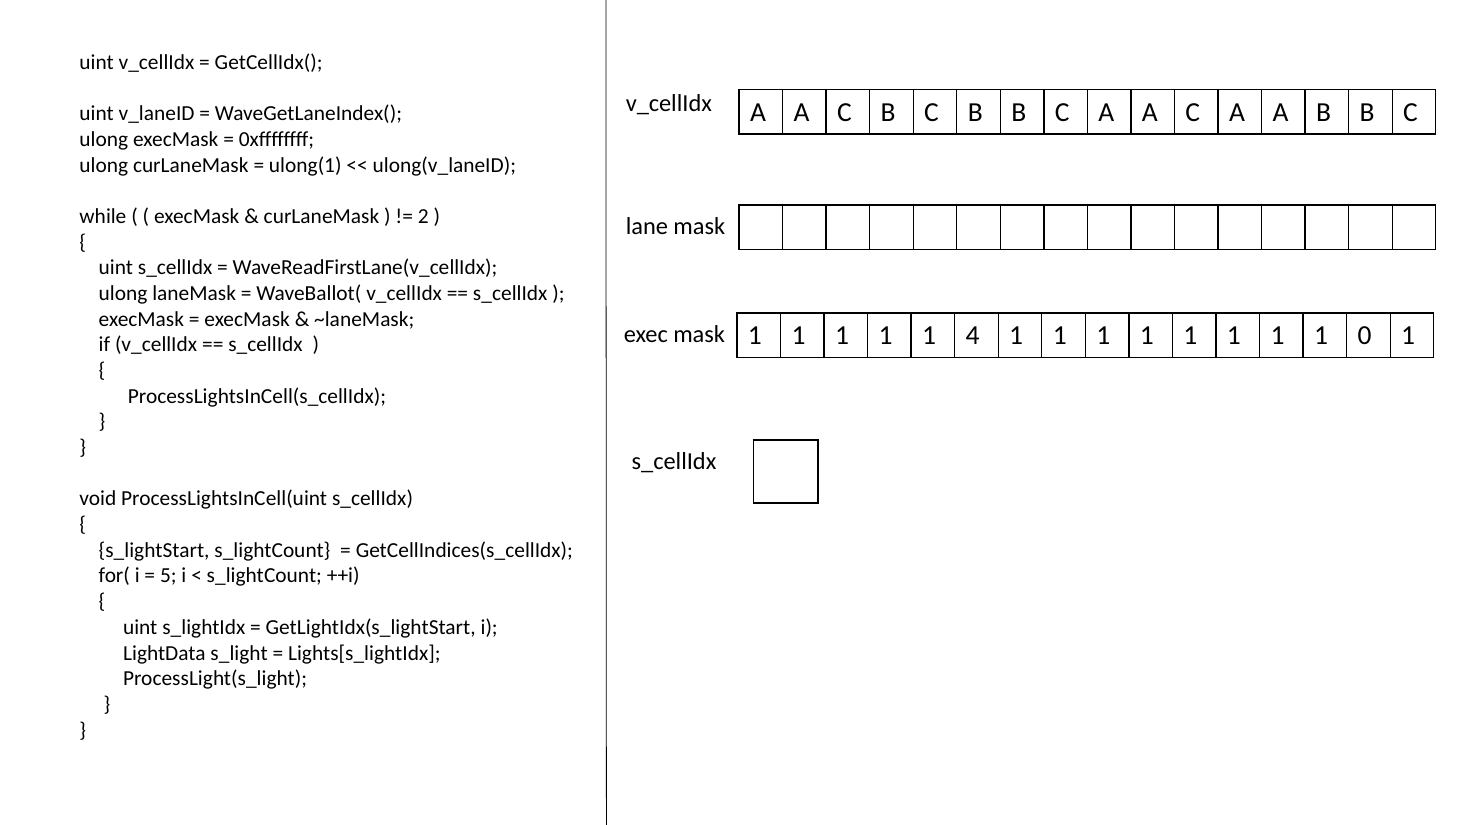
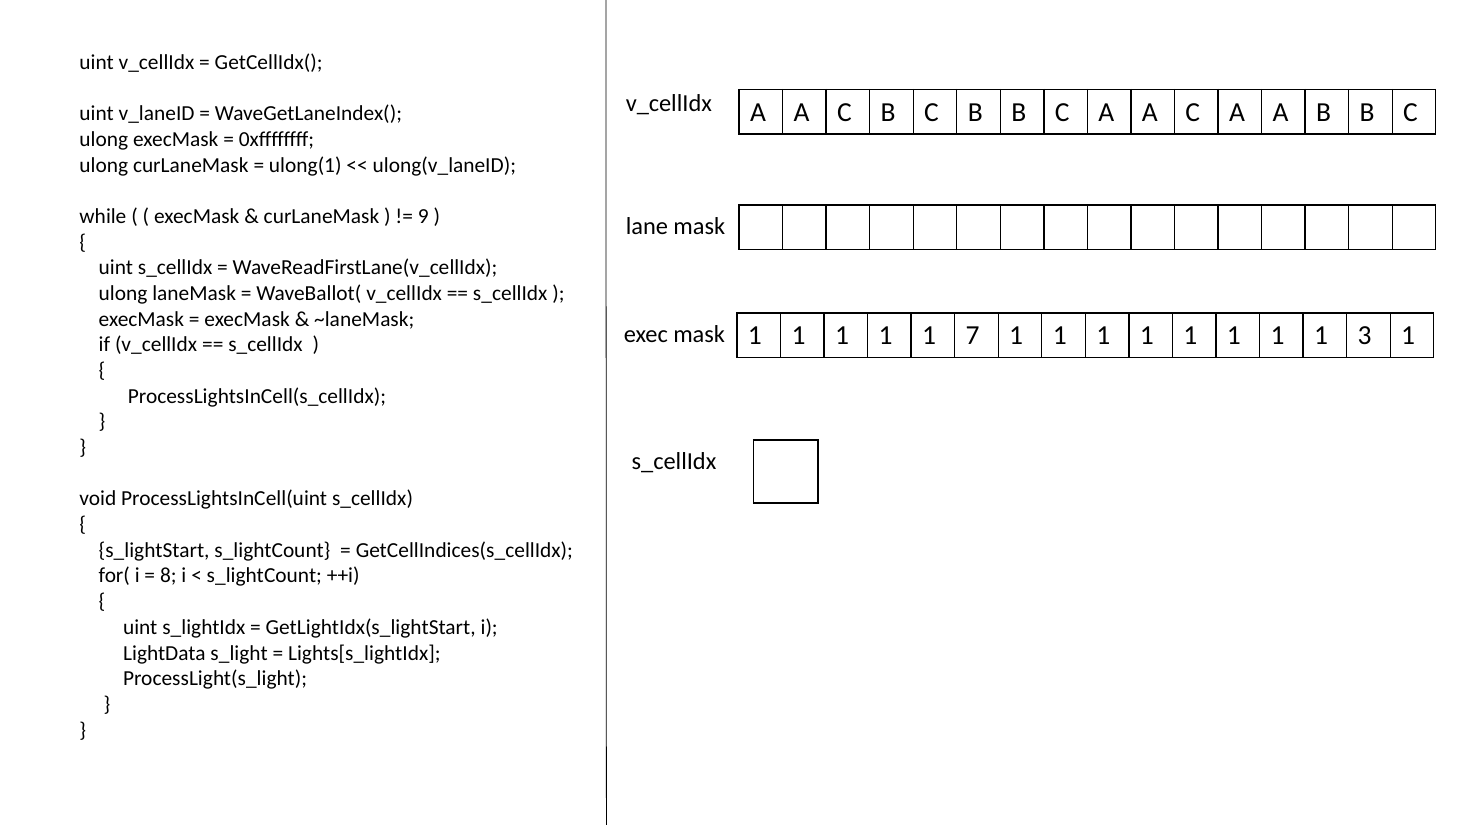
2: 2 -> 9
4: 4 -> 7
0: 0 -> 3
5: 5 -> 8
